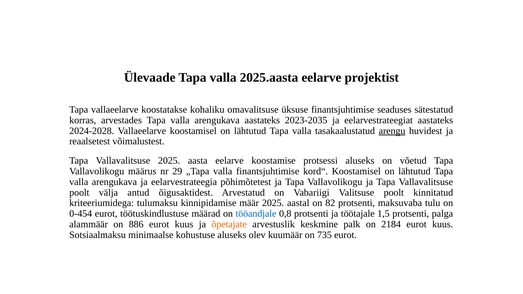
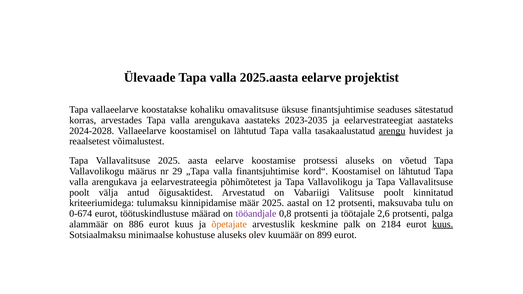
82: 82 -> 12
0-454: 0-454 -> 0-674
tööandjale colour: blue -> purple
1,5: 1,5 -> 2,6
kuus at (443, 224) underline: none -> present
735: 735 -> 899
